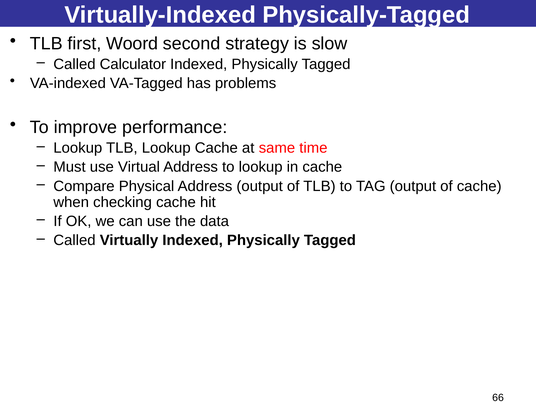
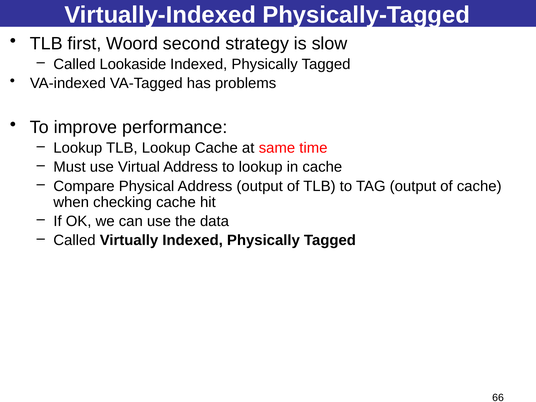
Calculator: Calculator -> Lookaside
